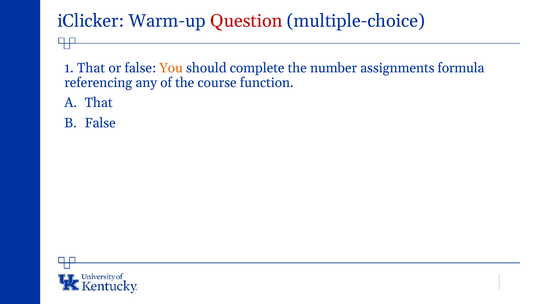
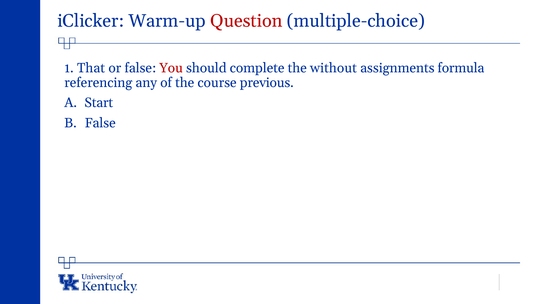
You colour: orange -> red
number: number -> without
function: function -> previous
That at (99, 103): That -> Start
